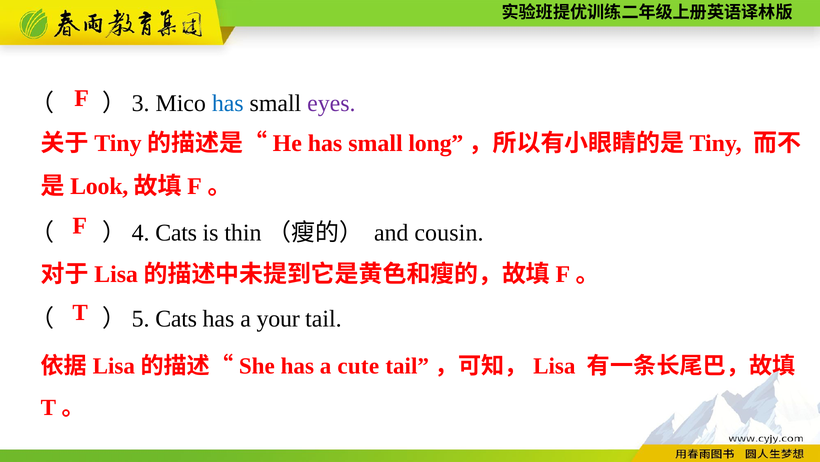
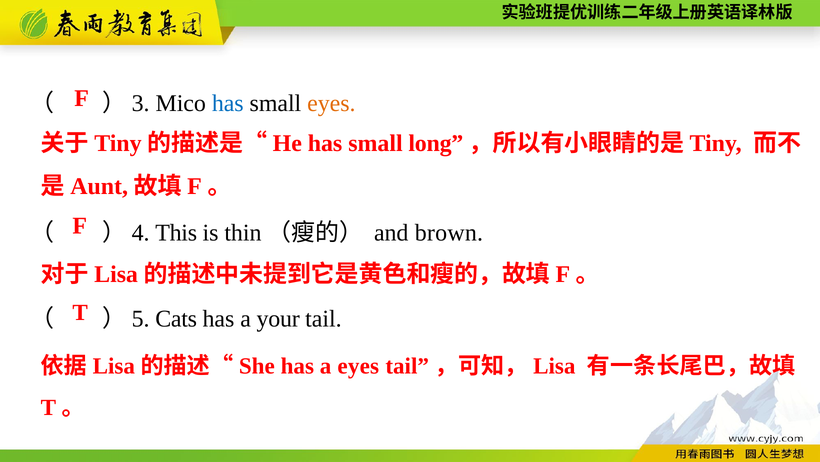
eyes at (331, 103) colour: purple -> orange
Look: Look -> Aunt
Cats at (176, 232): Cats -> This
cousin: cousin -> brown
a cute: cute -> eyes
